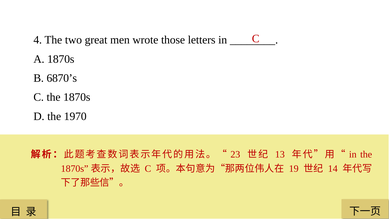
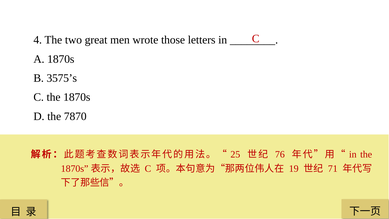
6870’s: 6870’s -> 3575’s
1970: 1970 -> 7870
23: 23 -> 25
13: 13 -> 76
14: 14 -> 71
